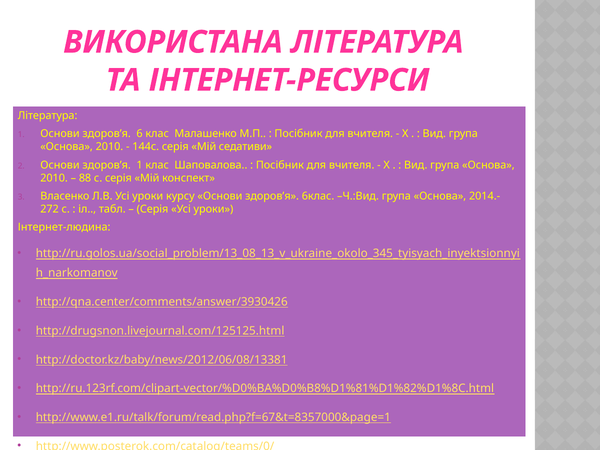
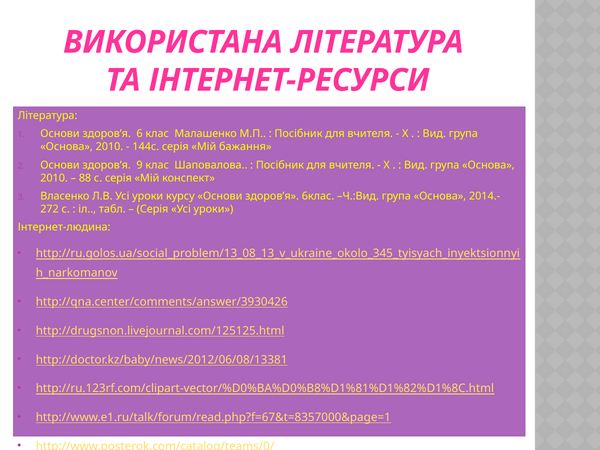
седативи: седативи -> бажання
здоров’я 1: 1 -> 9
